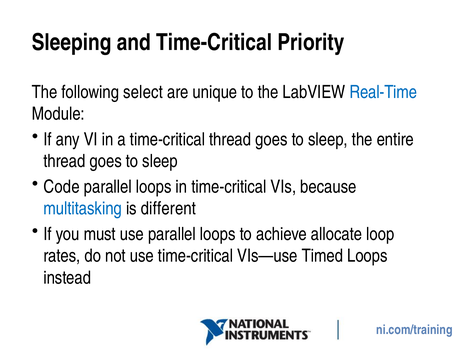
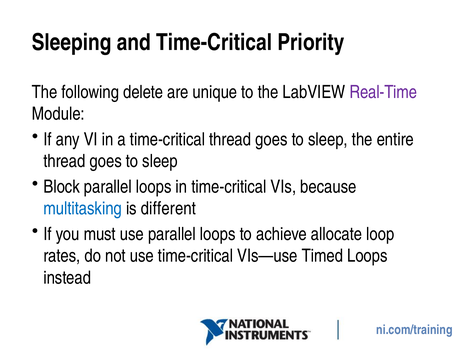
select: select -> delete
Real-Time colour: blue -> purple
Code: Code -> Block
